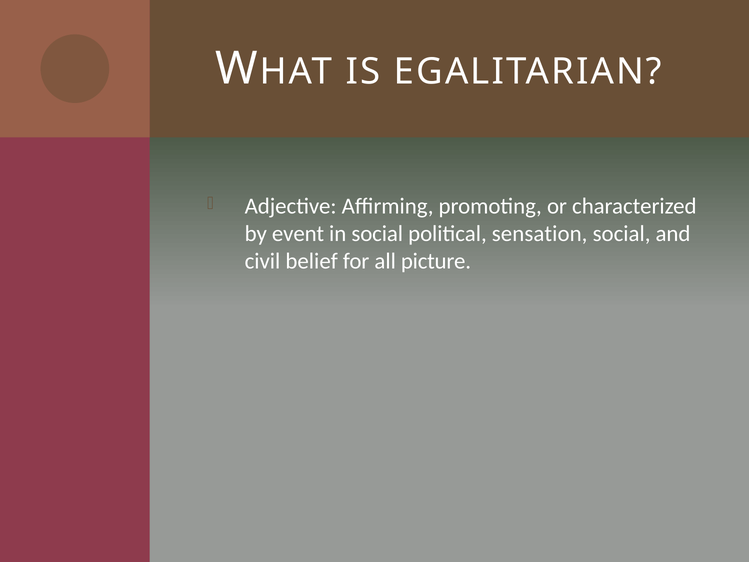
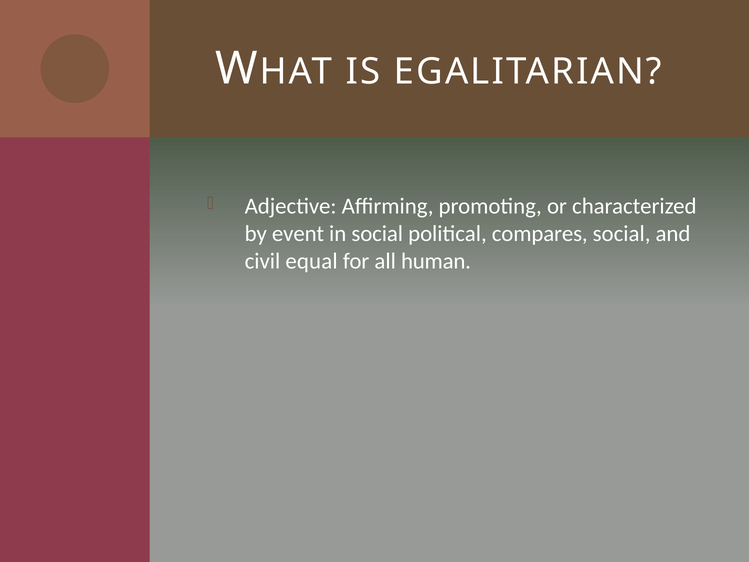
sensation: sensation -> compares
belief: belief -> equal
picture: picture -> human
